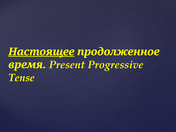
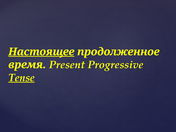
Tense underline: none -> present
